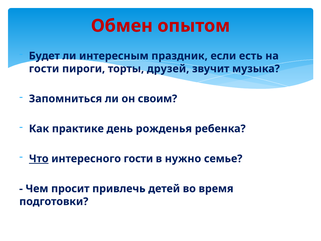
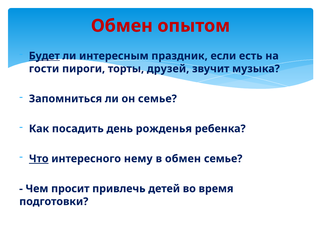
Будет underline: none -> present
он своим: своим -> семье
практике: практике -> посадить
интересного гости: гости -> нему
в нужно: нужно -> обмен
